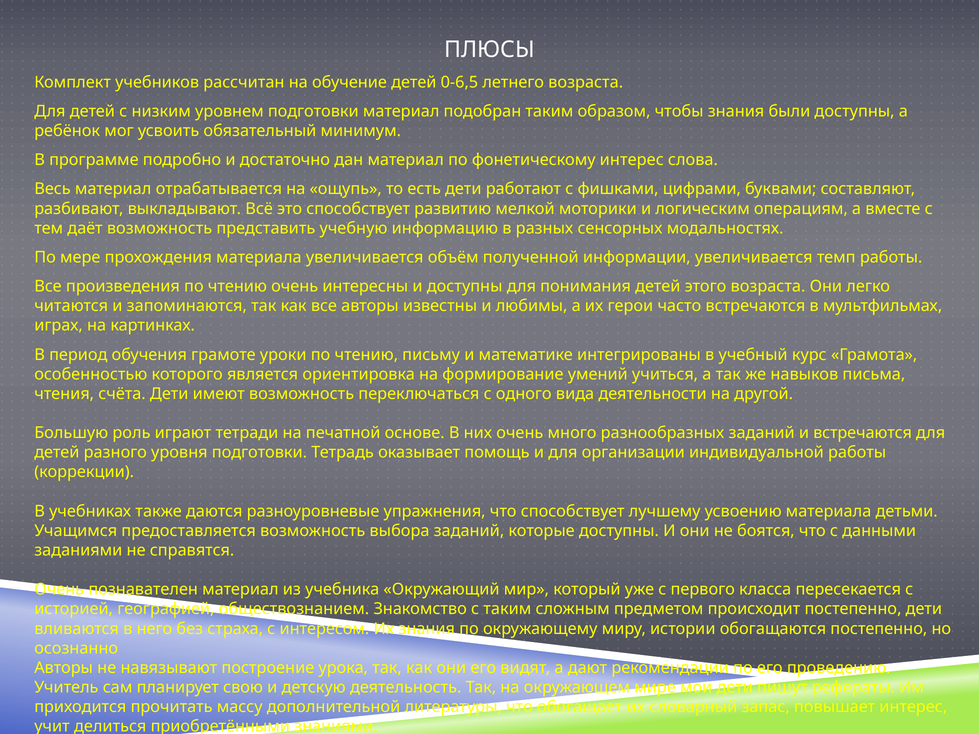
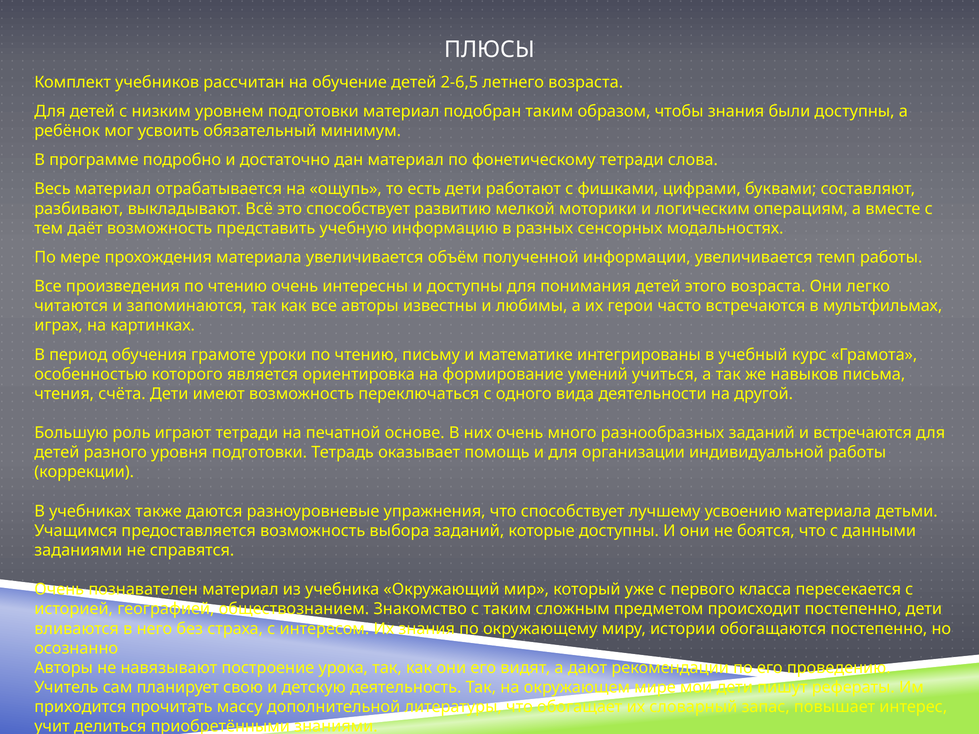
0-6,5: 0-6,5 -> 2-6,5
фонетическому интерес: интерес -> тетради
